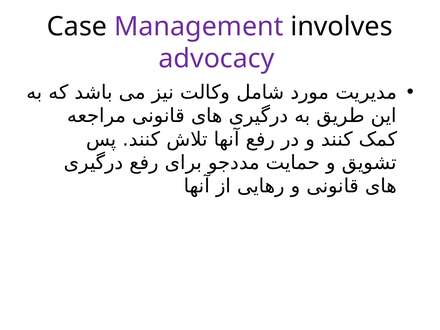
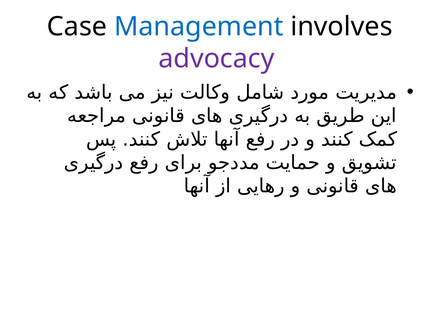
Management colour: purple -> blue
